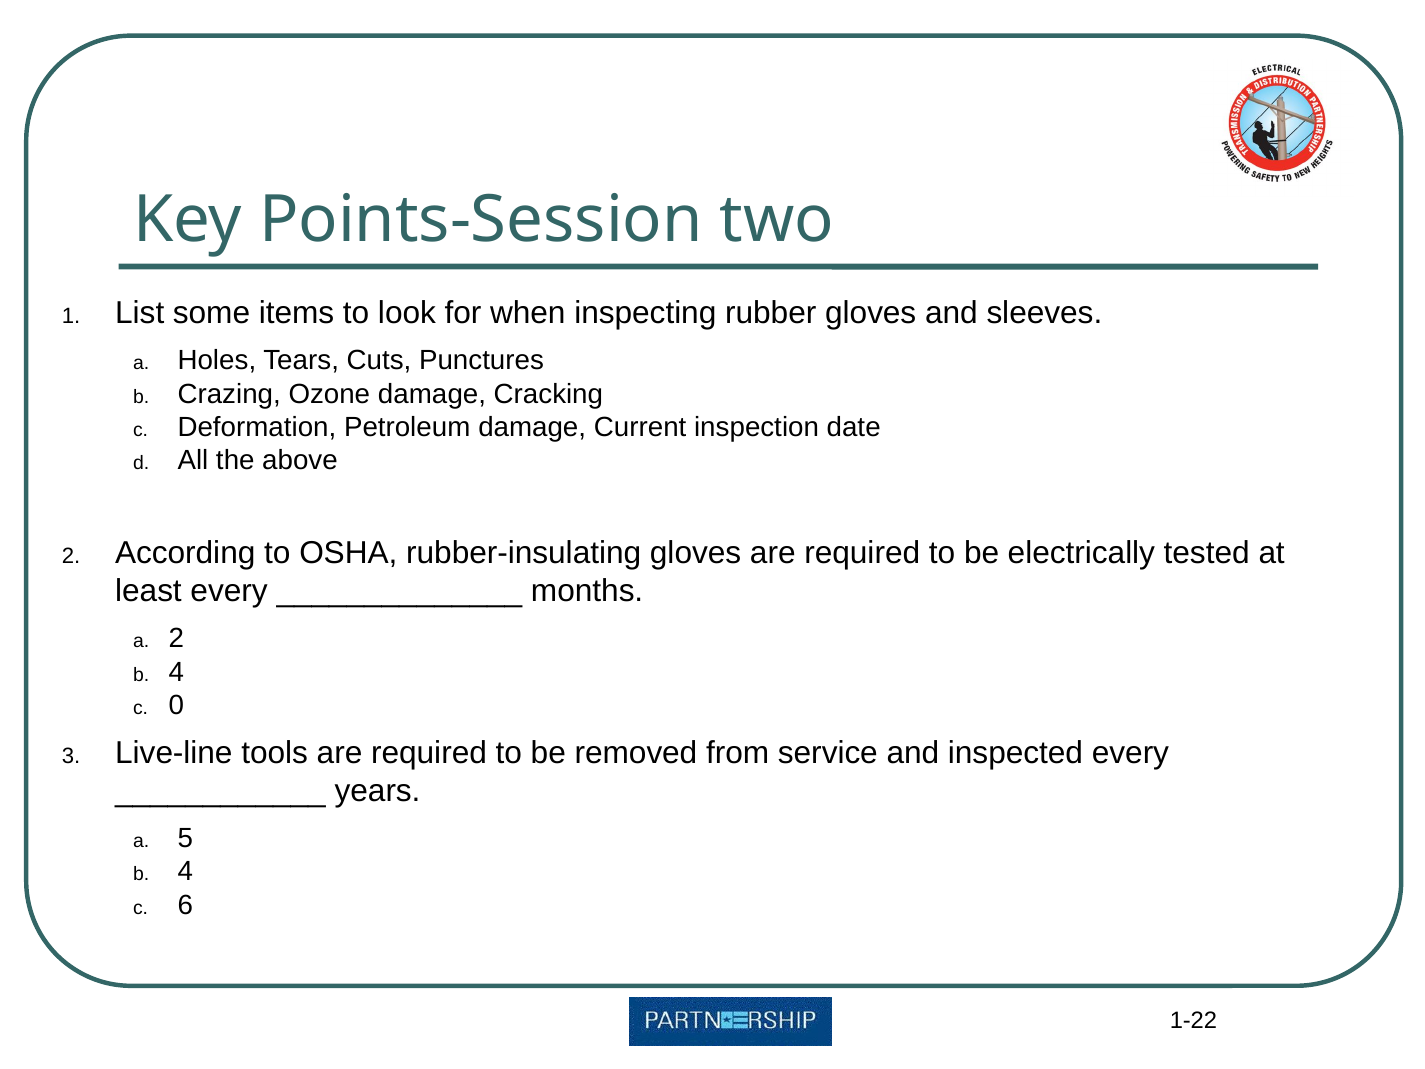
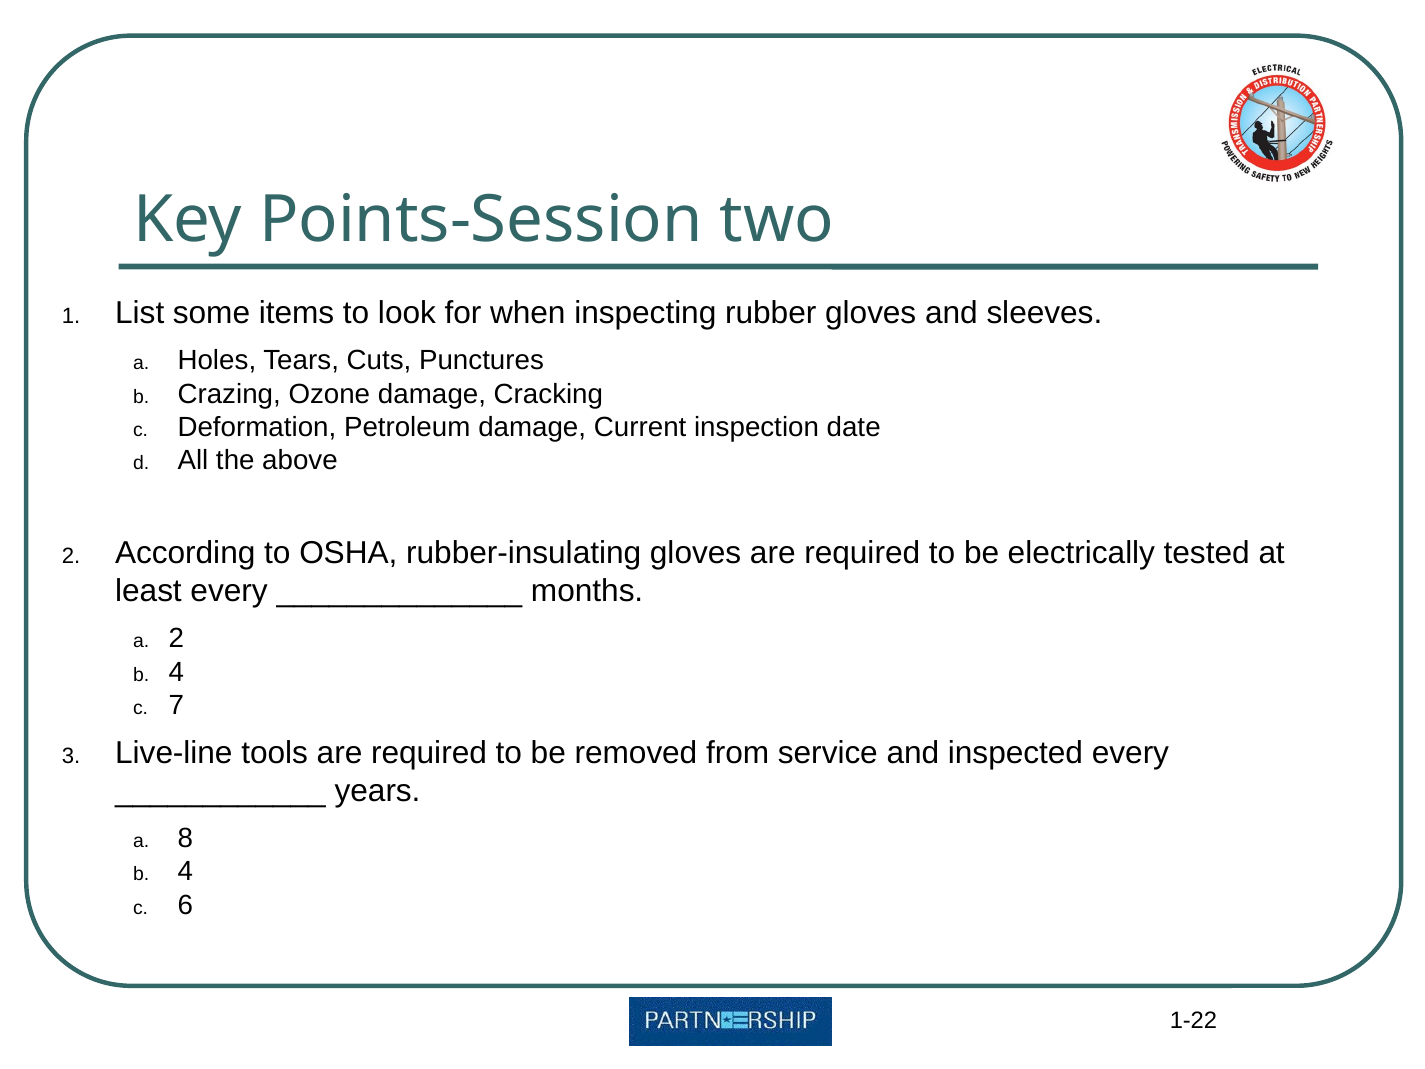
0: 0 -> 7
5: 5 -> 8
